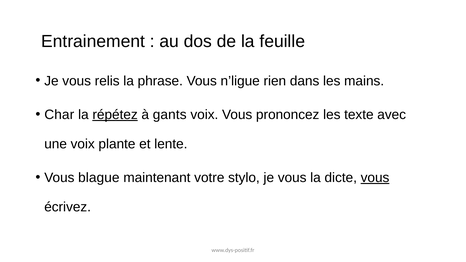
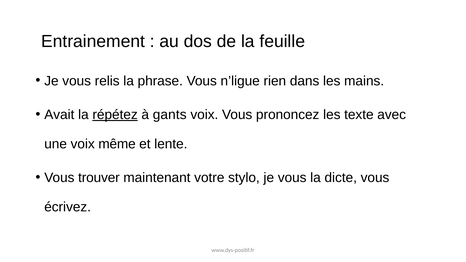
Char: Char -> Avait
plante: plante -> même
blague: blague -> trouver
vous at (375, 178) underline: present -> none
